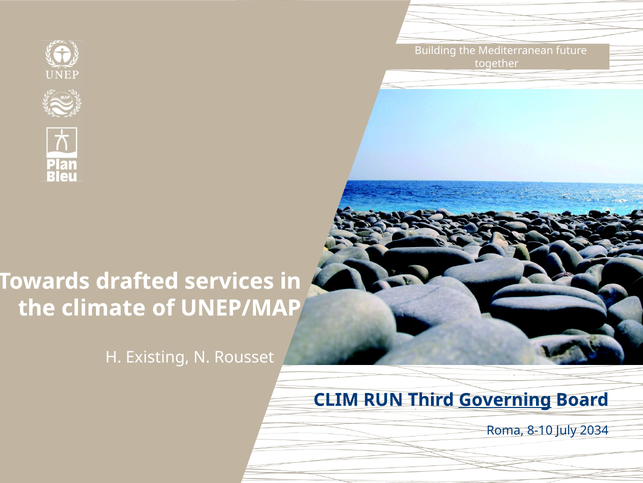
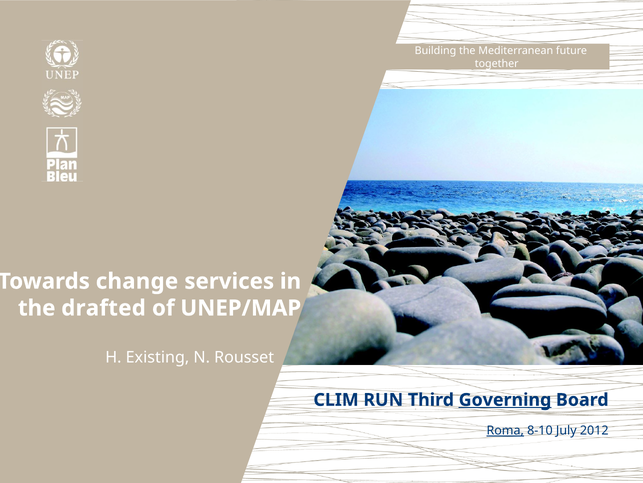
drafted: drafted -> change
climate: climate -> drafted
Roma underline: none -> present
2034: 2034 -> 2012
